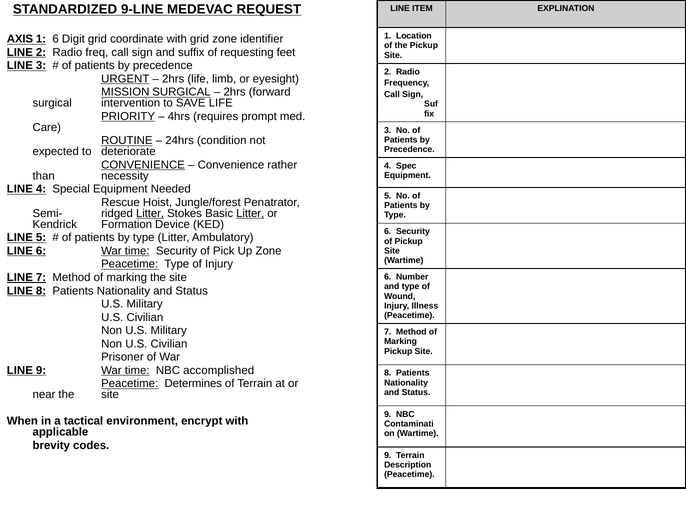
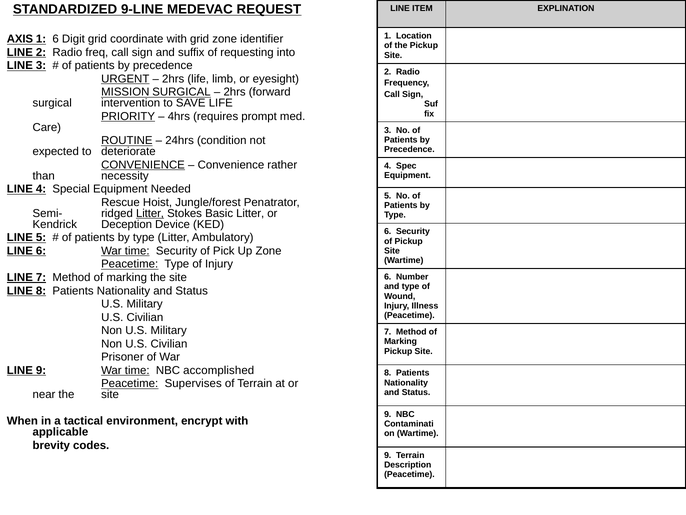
feet: feet -> into
Litter at (250, 213) underline: present -> none
Formation: Formation -> Deception
Determines: Determines -> Supervises
